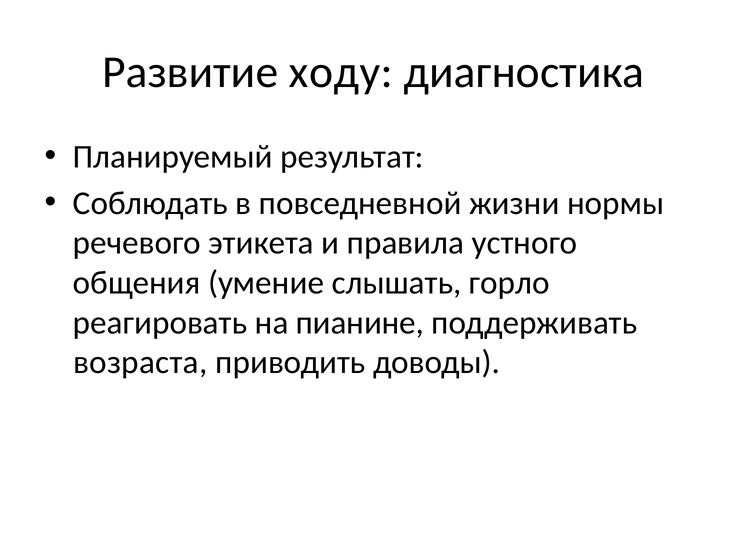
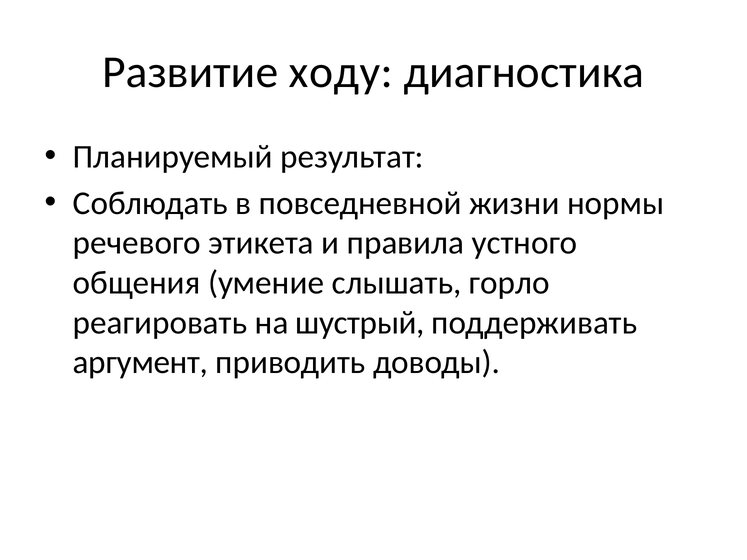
пианине: пианине -> шустрый
возраста: возраста -> аргумент
